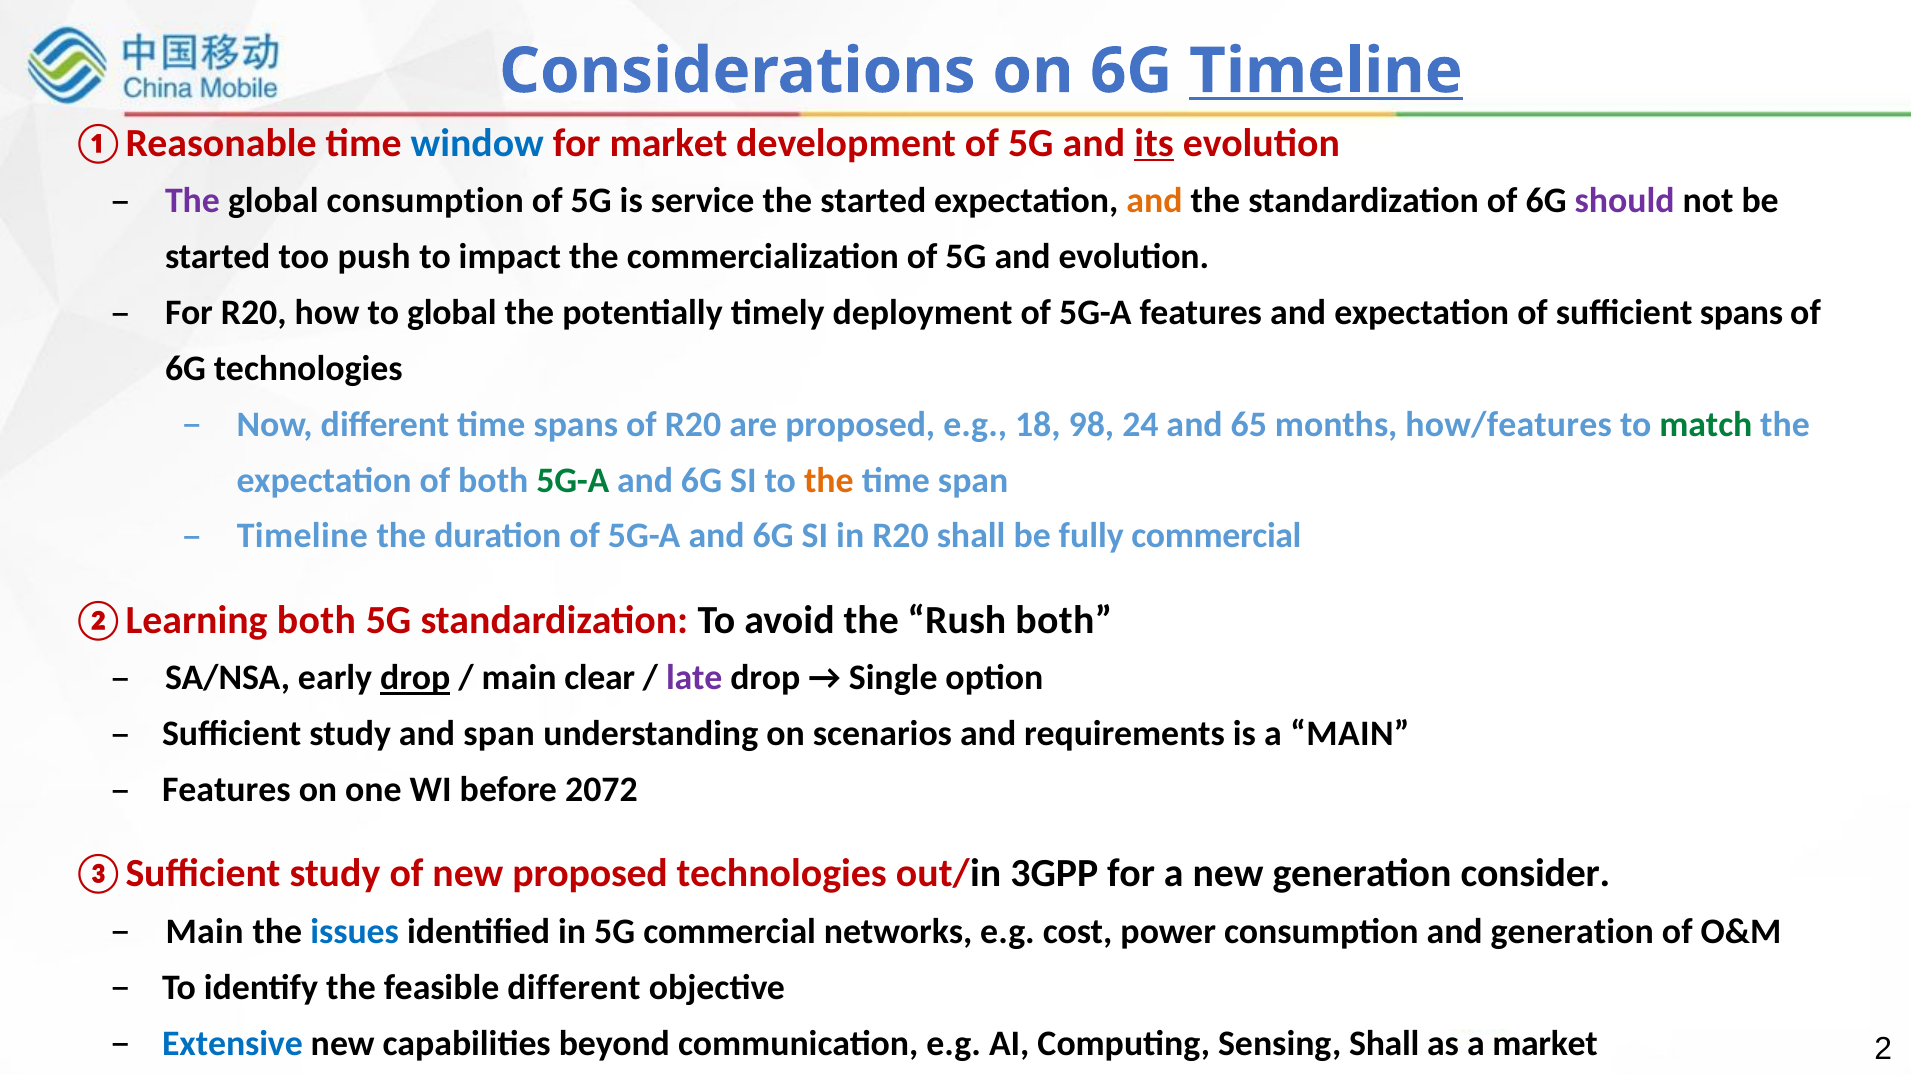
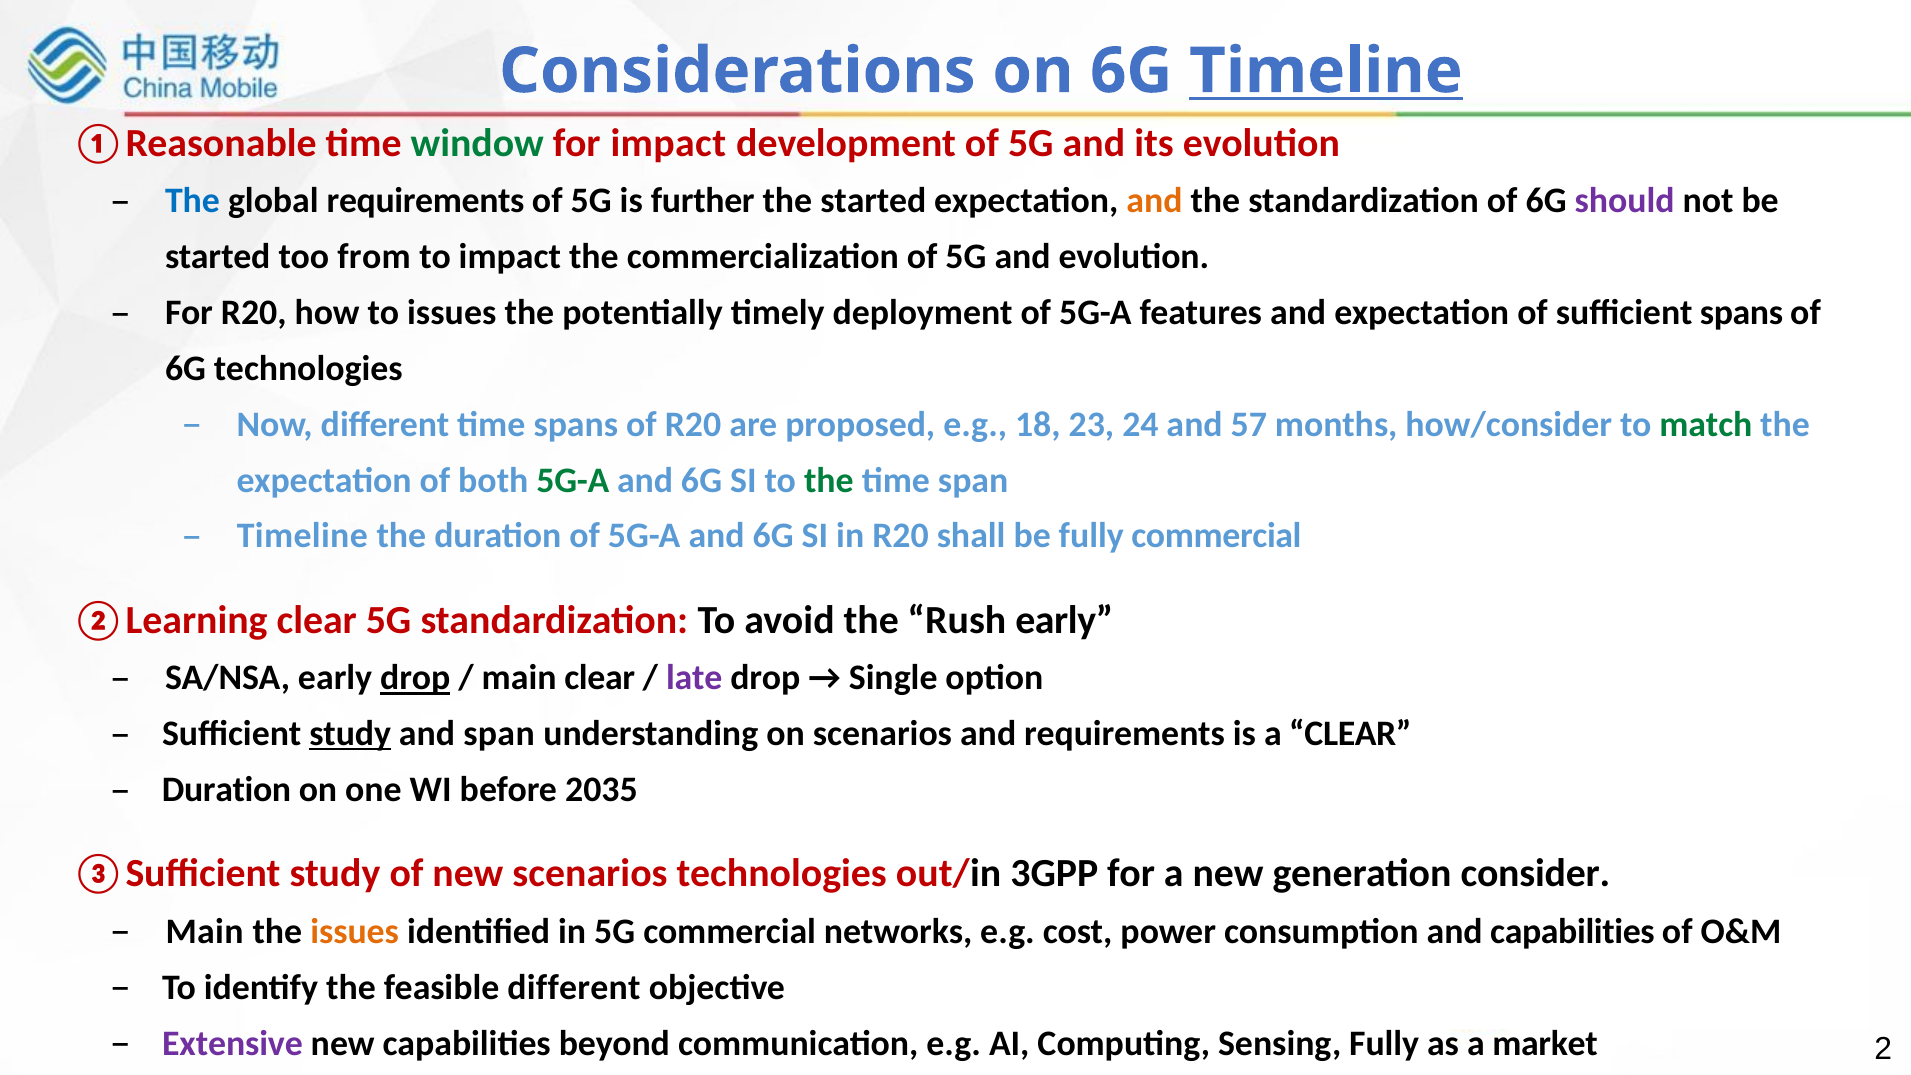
window colour: blue -> green
for market: market -> impact
its underline: present -> none
The at (192, 201) colour: purple -> blue
global consumption: consumption -> requirements
service: service -> further
push: push -> from
to global: global -> issues
98: 98 -> 23
65: 65 -> 57
how/features: how/features -> how/consider
the at (829, 480) colour: orange -> green
both at (316, 620): both -> clear
Rush both: both -> early
study at (350, 734) underline: none -> present
a MAIN: MAIN -> CLEAR
Features at (226, 790): Features -> Duration
2072: 2072 -> 2035
new proposed: proposed -> scenarios
issues at (355, 932) colour: blue -> orange
and generation: generation -> capabilities
Extensive colour: blue -> purple
Sensing Shall: Shall -> Fully
